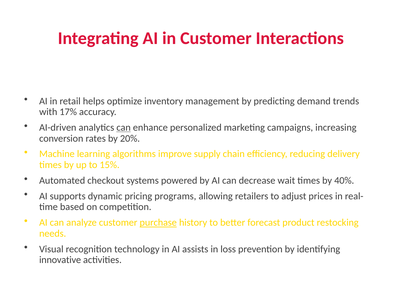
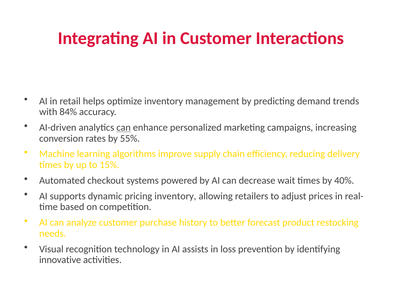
17%: 17% -> 84%
20%: 20% -> 55%
pricing programs: programs -> inventory
purchase underline: present -> none
